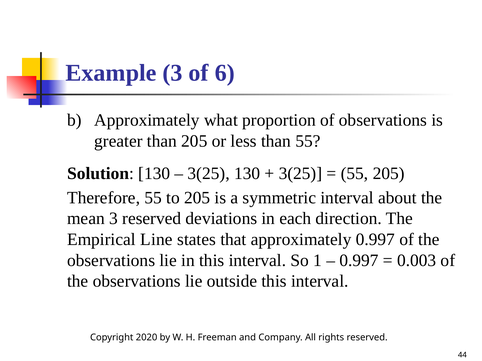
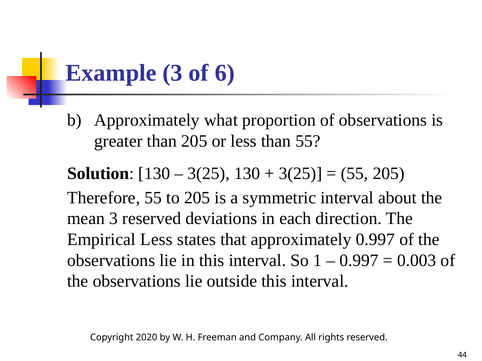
Empirical Line: Line -> Less
